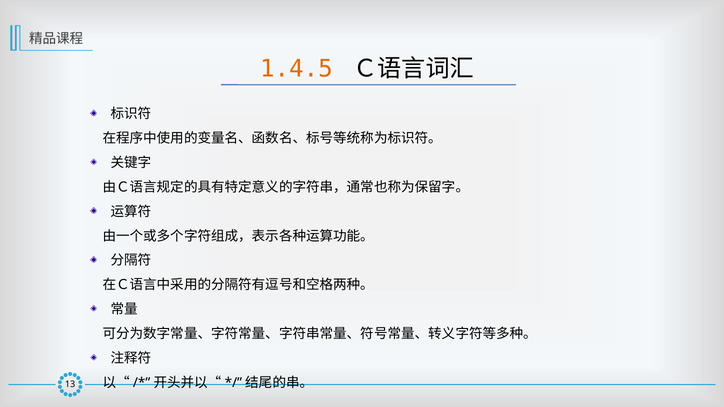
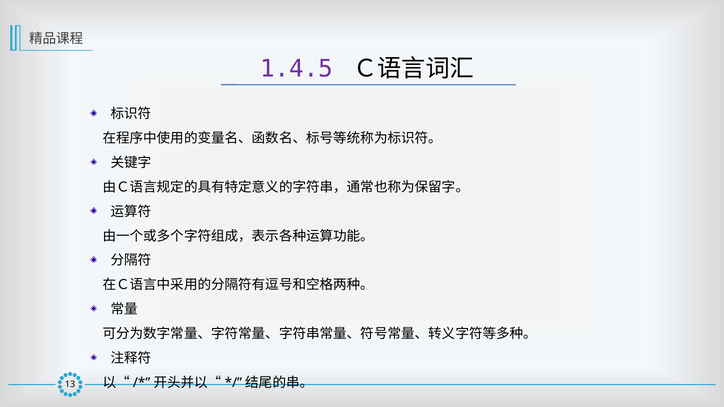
1.4.5 colour: orange -> purple
